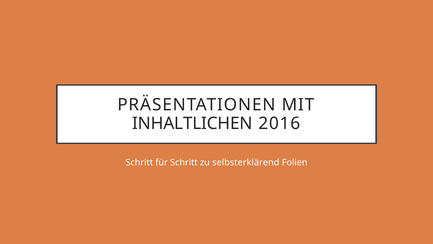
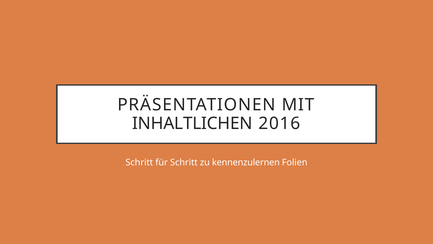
selbsterklärend: selbsterklärend -> kennenzulernen
